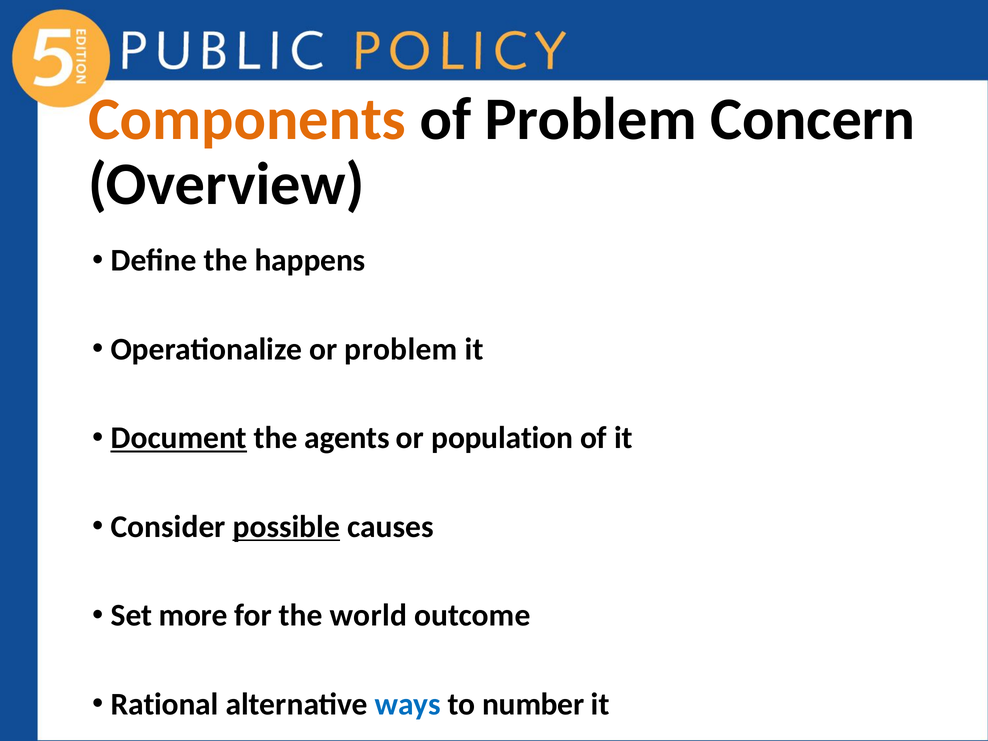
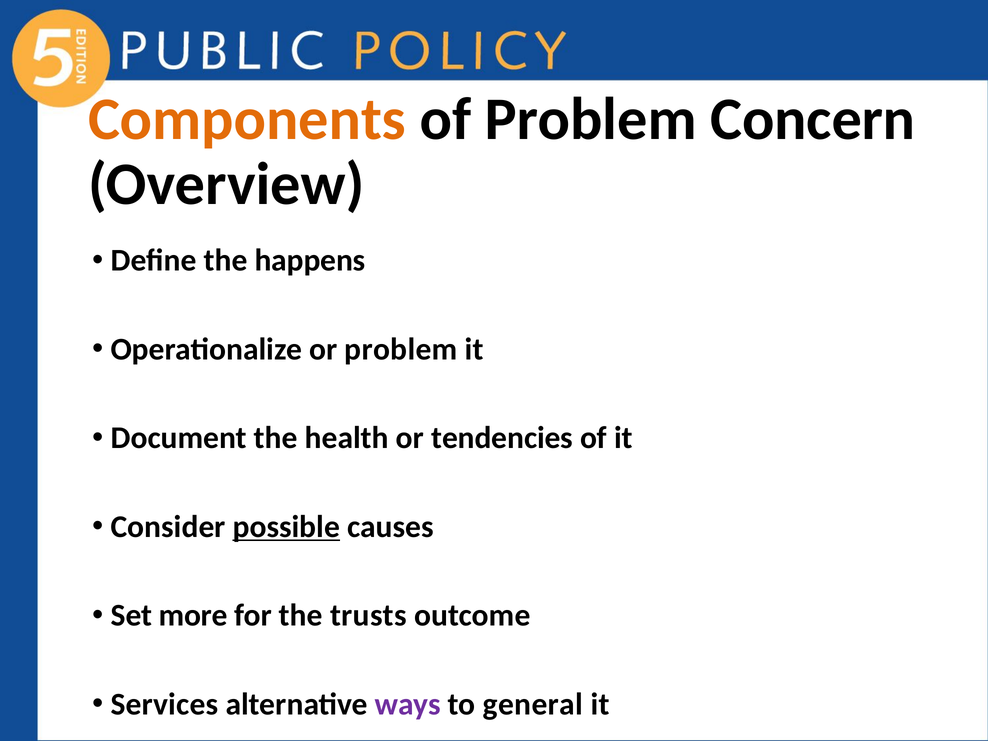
Document underline: present -> none
agents: agents -> health
population: population -> tendencies
world: world -> trusts
Rational: Rational -> Services
ways colour: blue -> purple
number: number -> general
